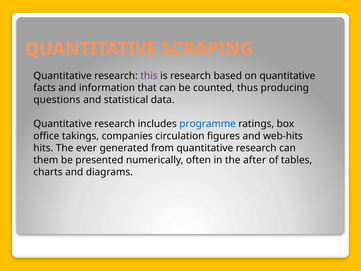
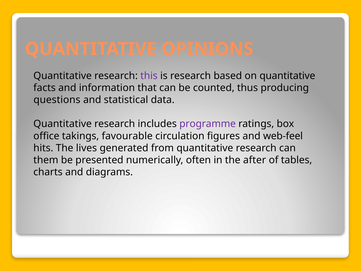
SCRAPING: SCRAPING -> OPINIONS
programme colour: blue -> purple
companies: companies -> favourable
web-hits: web-hits -> web-feel
ever: ever -> lives
